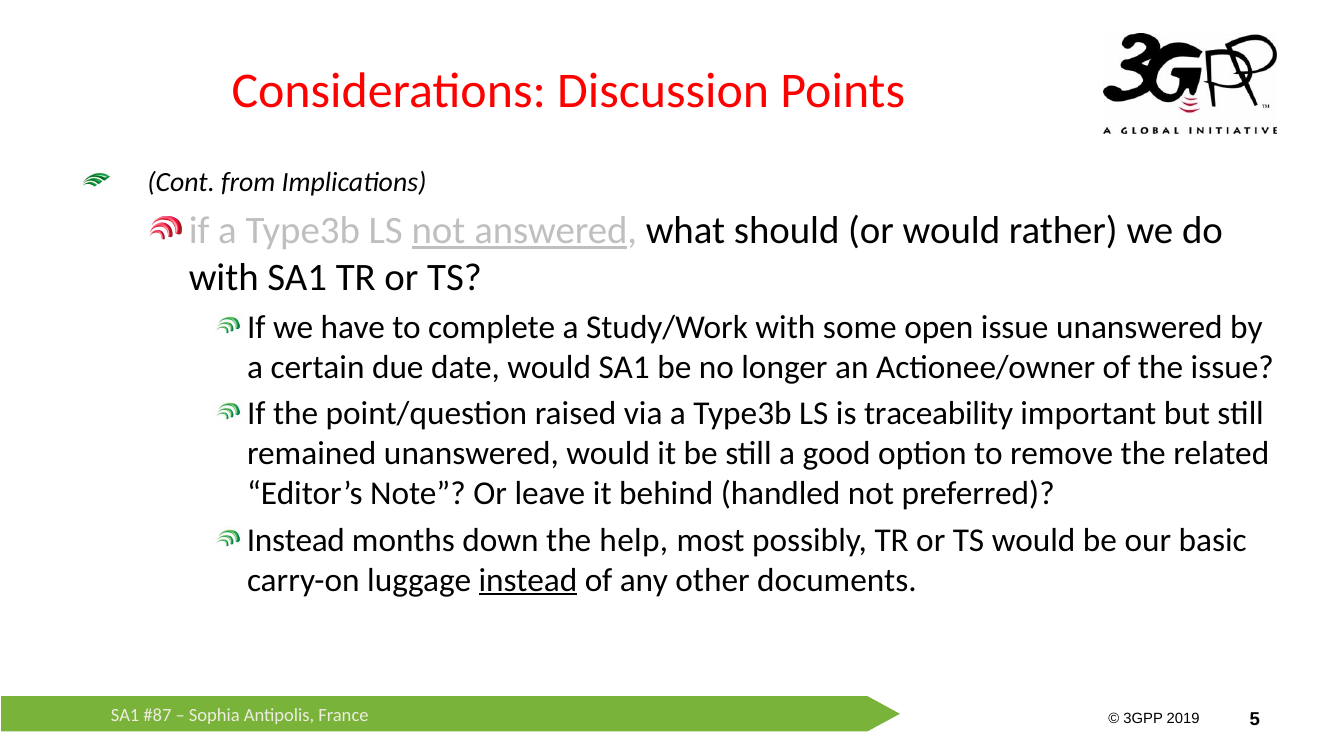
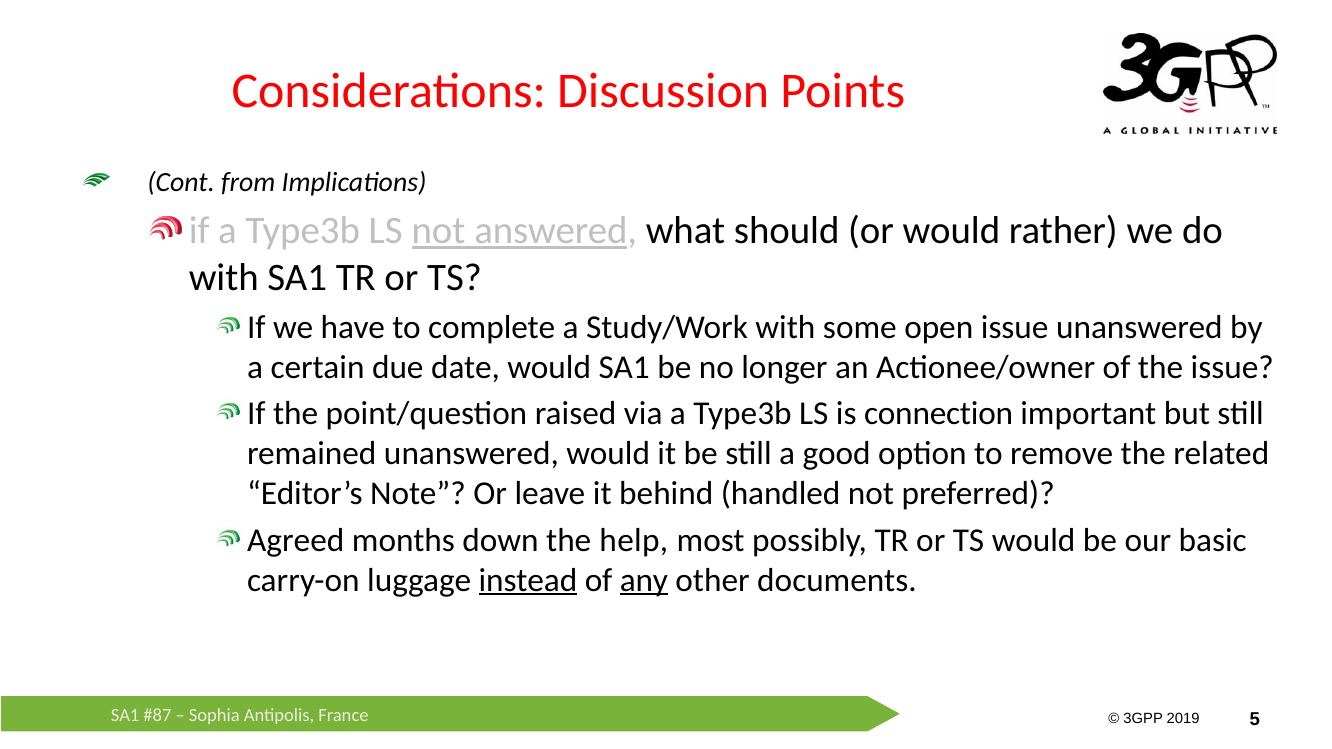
traceability: traceability -> connection
Instead at (296, 540): Instead -> Agreed
any underline: none -> present
